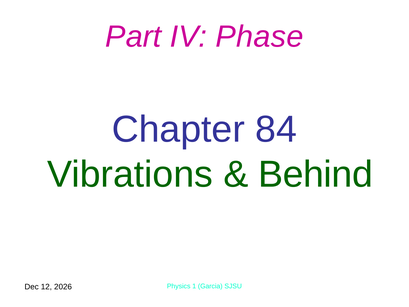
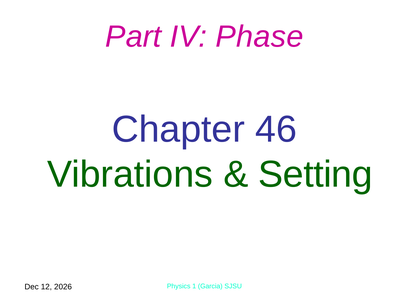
84: 84 -> 46
Behind: Behind -> Setting
